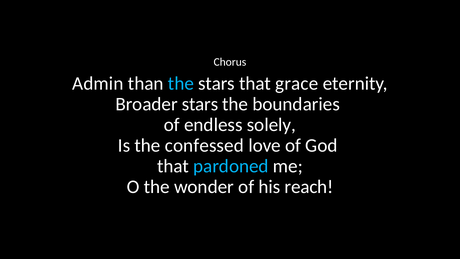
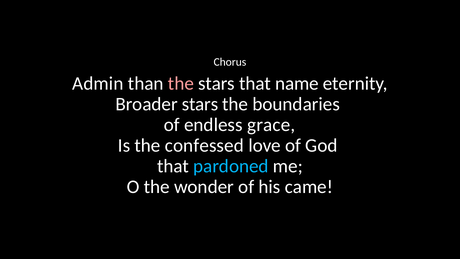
the at (181, 83) colour: light blue -> pink
grace: grace -> name
solely: solely -> grace
reach: reach -> came
